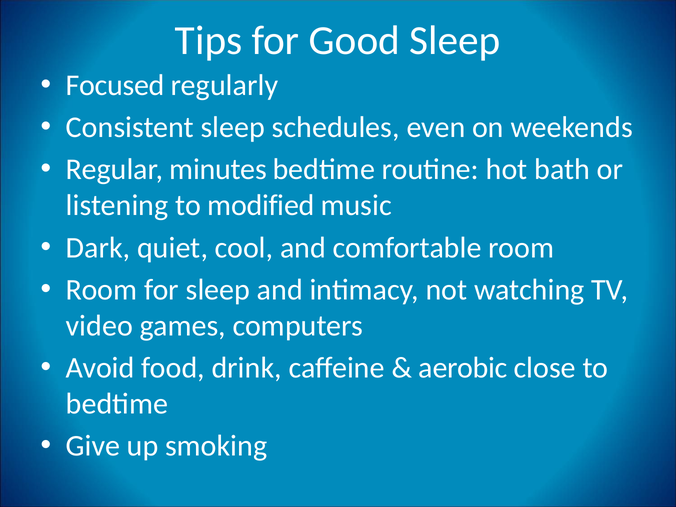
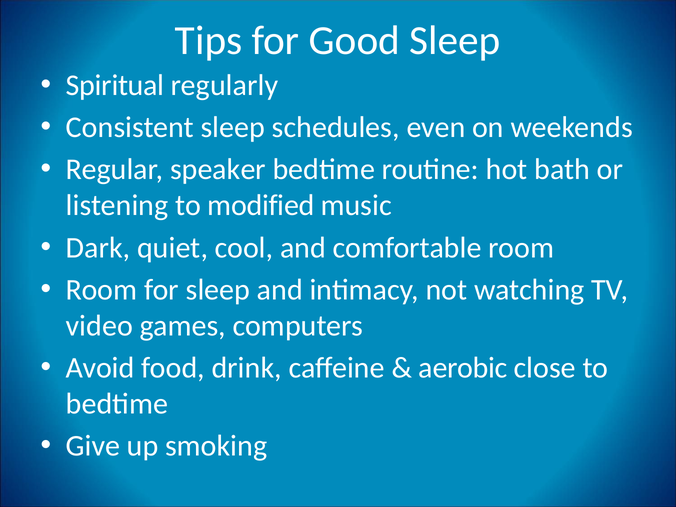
Focused: Focused -> Spiritual
minutes: minutes -> speaker
